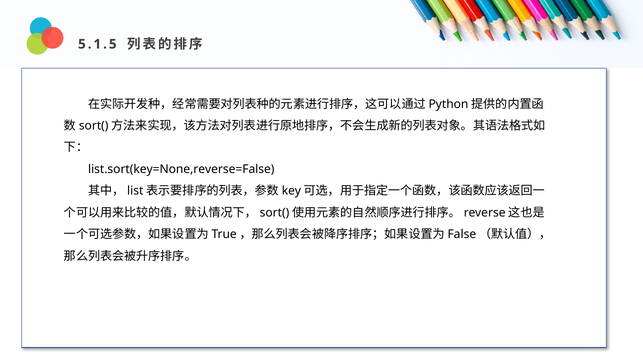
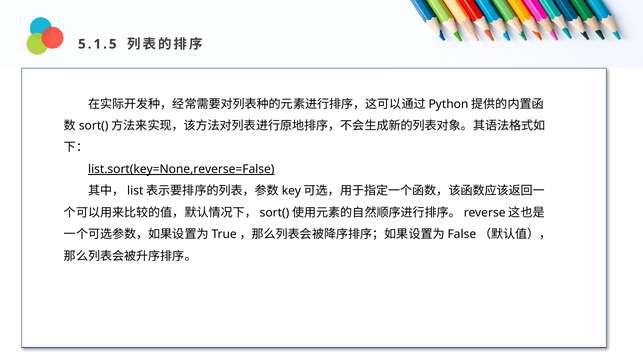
list.sort(key=None,reverse=False underline: none -> present
